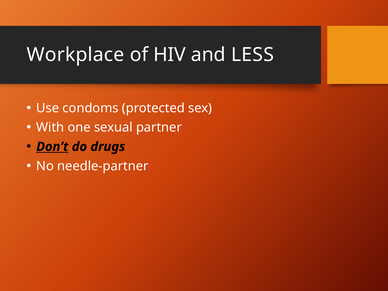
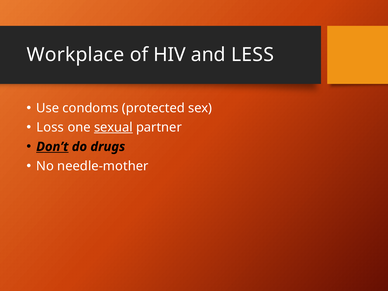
With: With -> Loss
sexual underline: none -> present
needle-partner: needle-partner -> needle-mother
